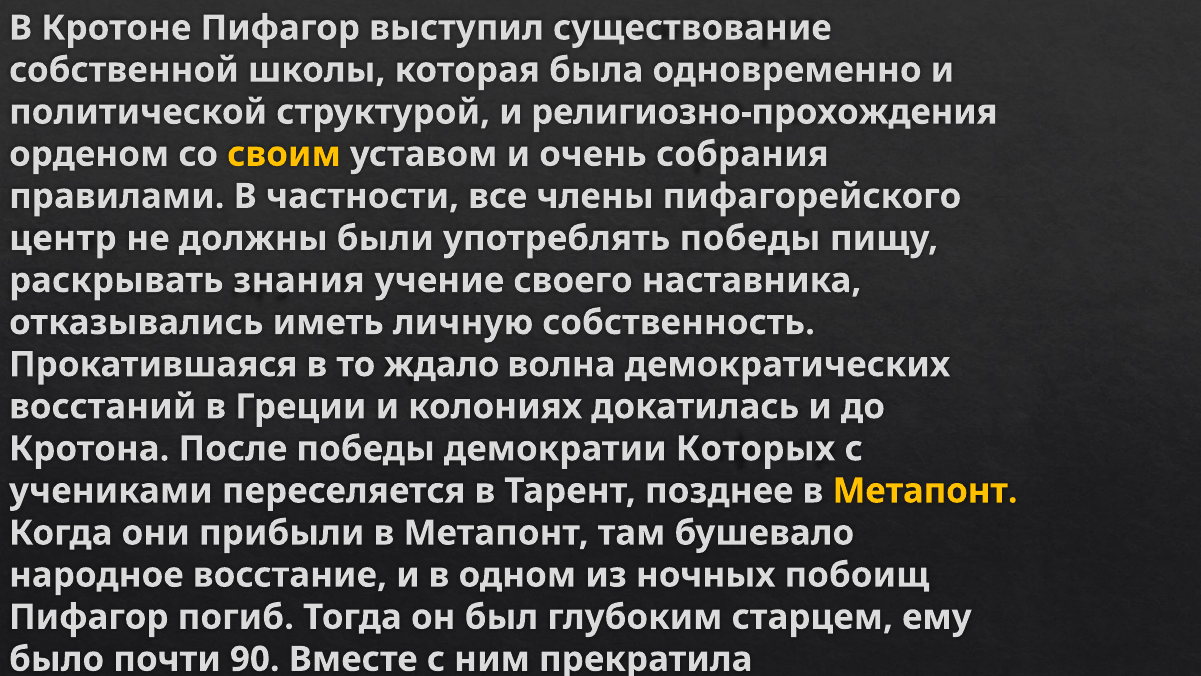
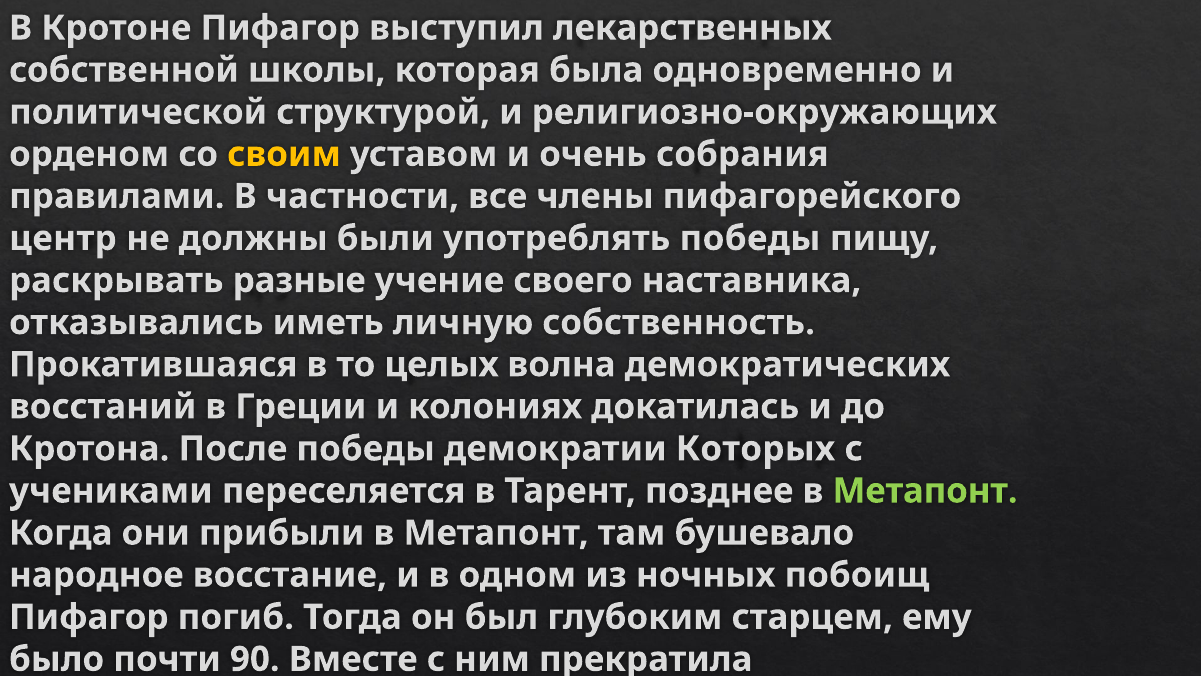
выступил существование: существование -> лекарственных
религиозно-прохождения: религиозно-прохождения -> религиозно-окружающих
знания: знания -> разные
ждало: ждало -> целых
Метапонт at (925, 491) colour: yellow -> light green
